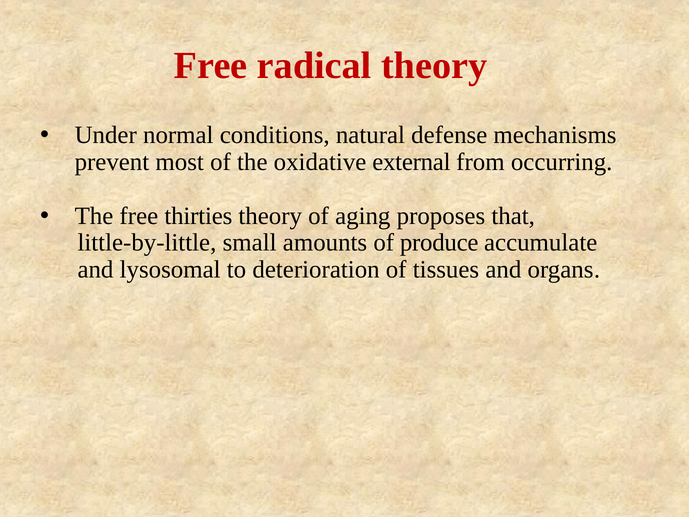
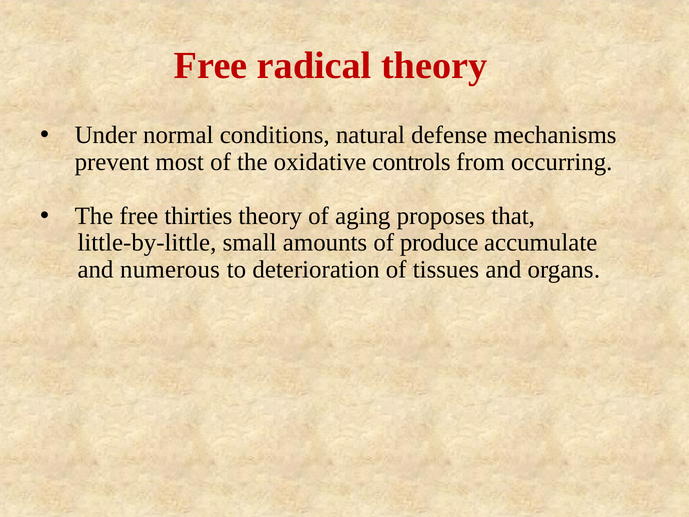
external: external -> controls
lysosomal: lysosomal -> numerous
